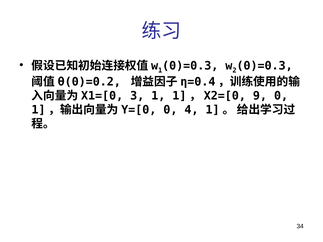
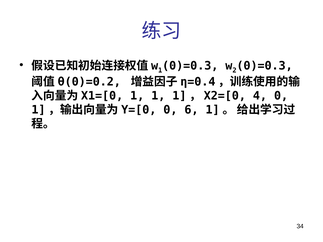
3 at (137, 96): 3 -> 1
9: 9 -> 4
4: 4 -> 6
